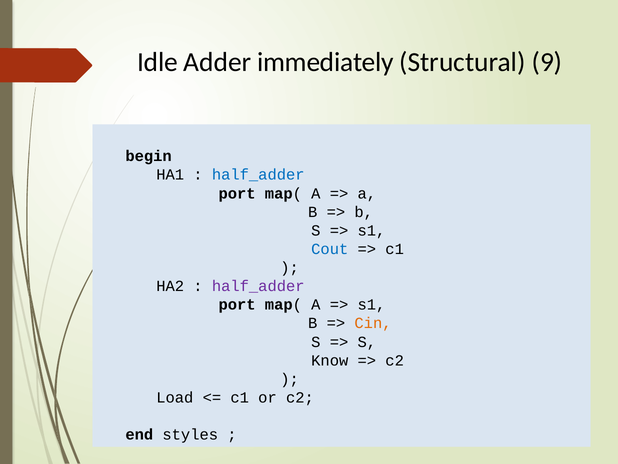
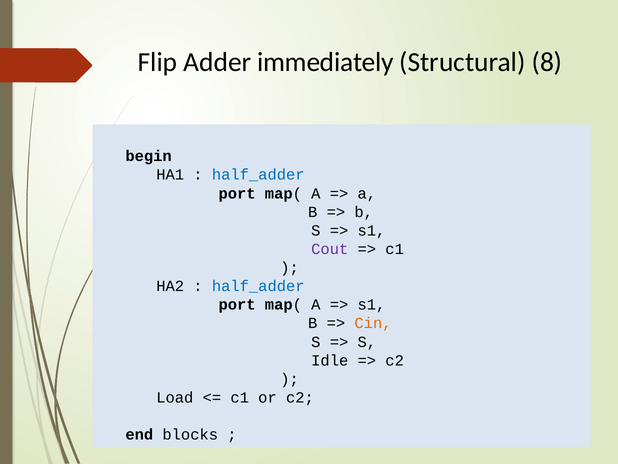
Idle: Idle -> Flip
9: 9 -> 8
Cout colour: blue -> purple
half_adder at (258, 286) colour: purple -> blue
Know: Know -> Idle
styles: styles -> blocks
